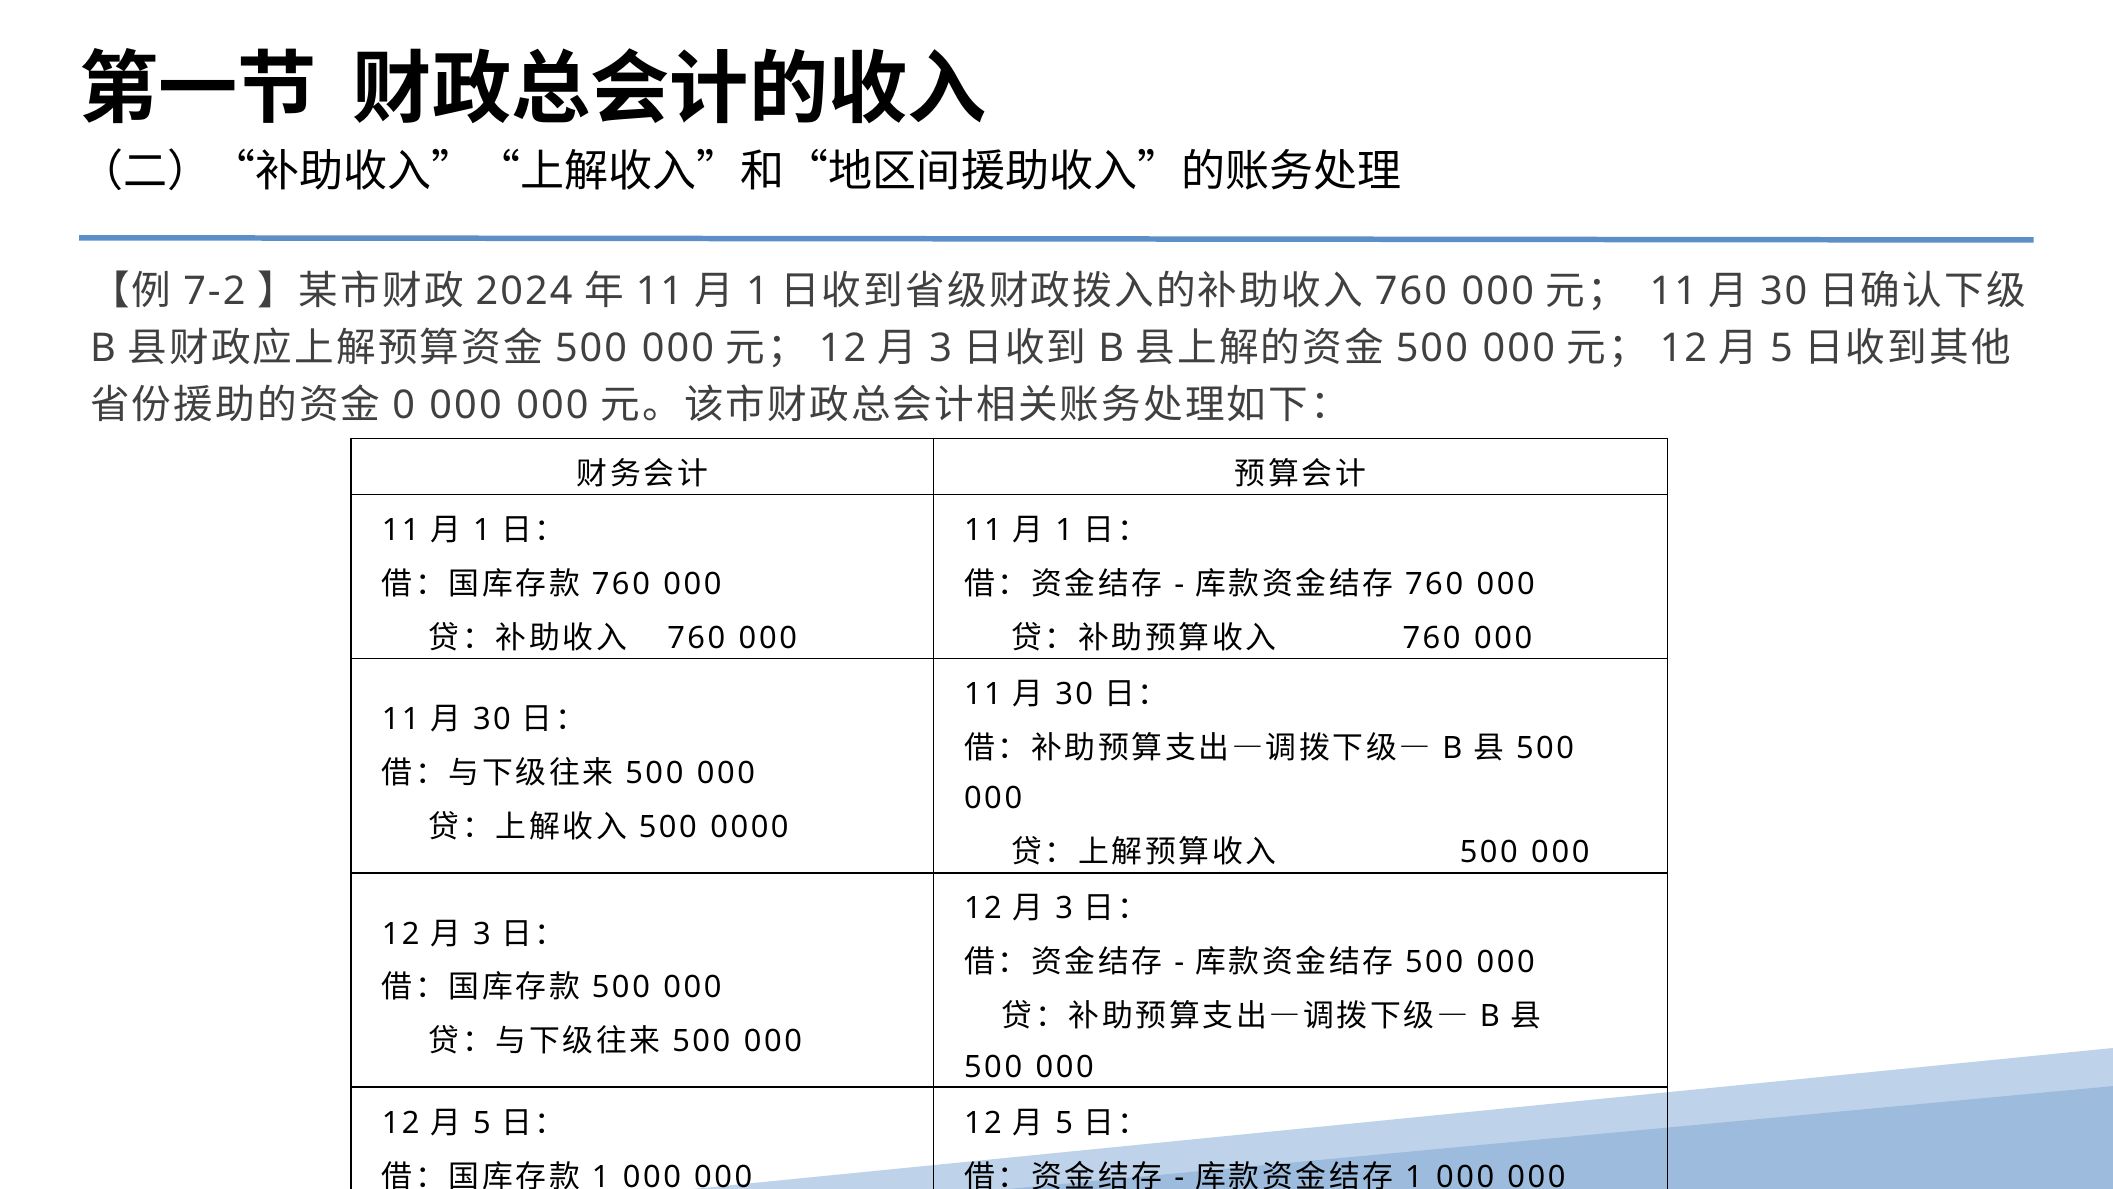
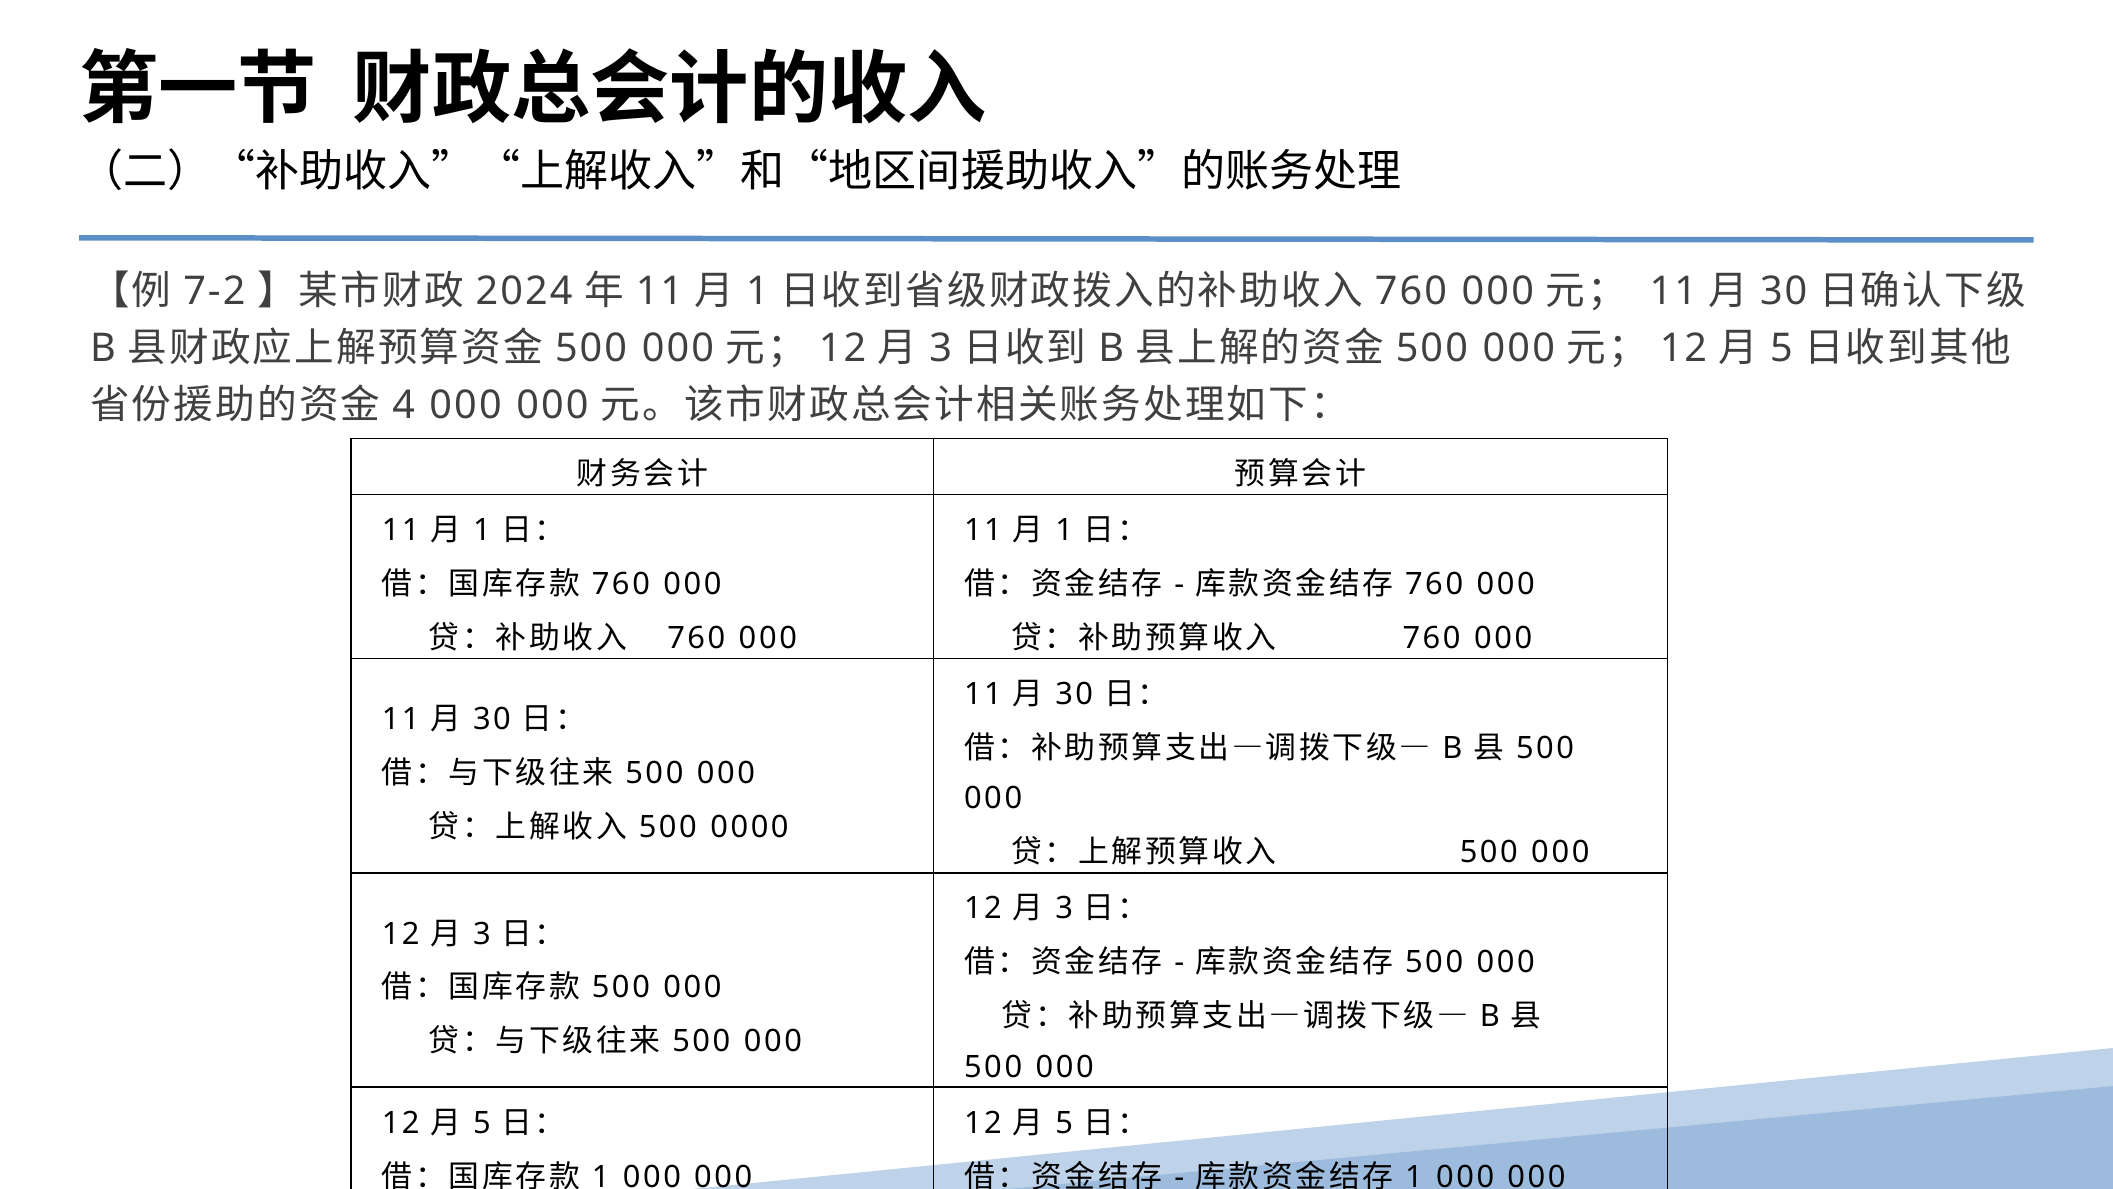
0: 0 -> 4
